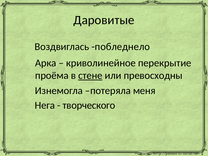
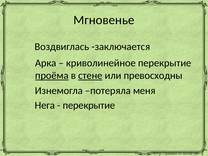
Даровитые: Даровитые -> Мгновенье
побледнело: побледнело -> заключается
проёма underline: none -> present
творческого at (89, 105): творческого -> перекрытие
